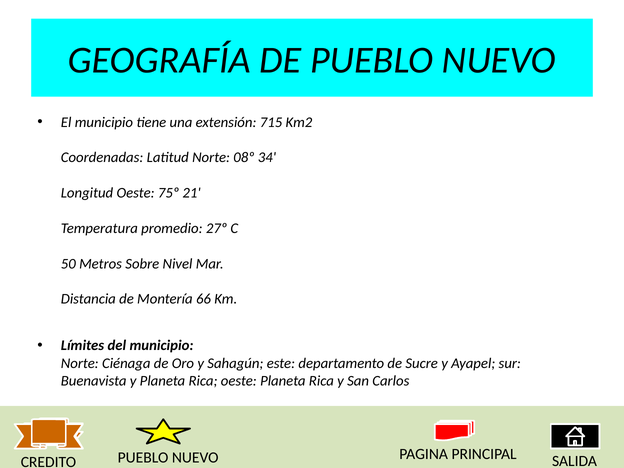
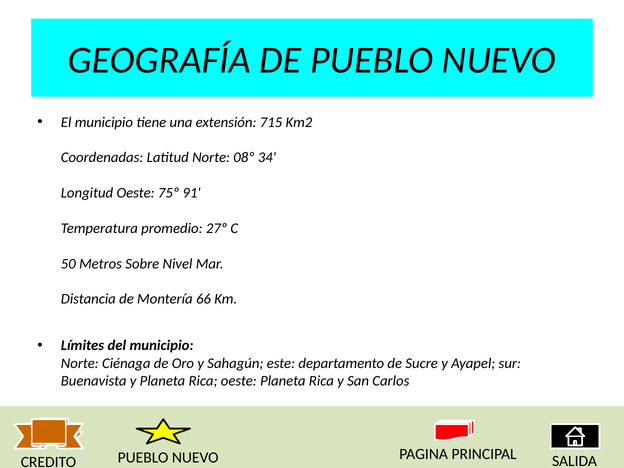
21: 21 -> 91
